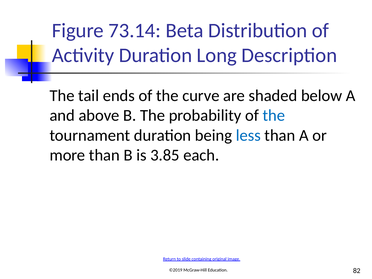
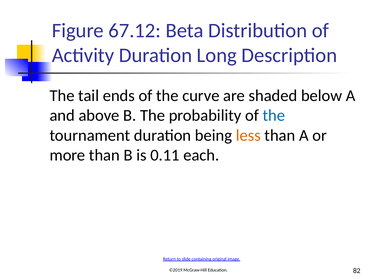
73.14: 73.14 -> 67.12
less colour: blue -> orange
3.85: 3.85 -> 0.11
